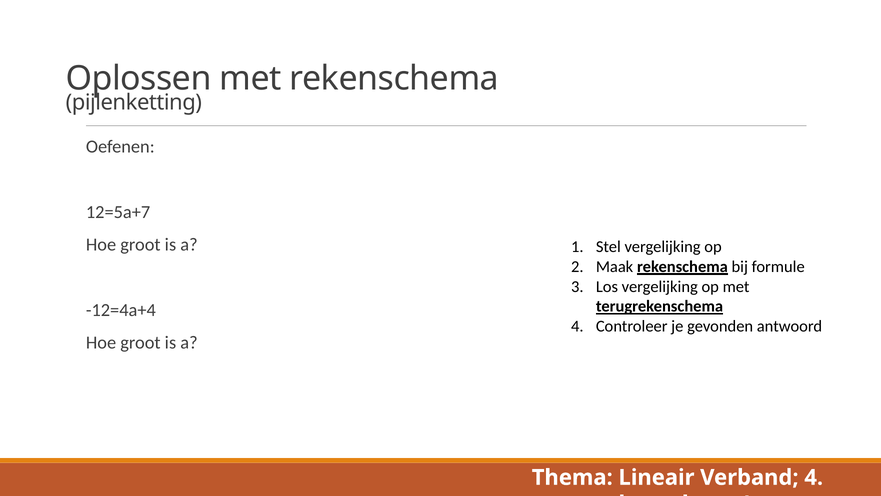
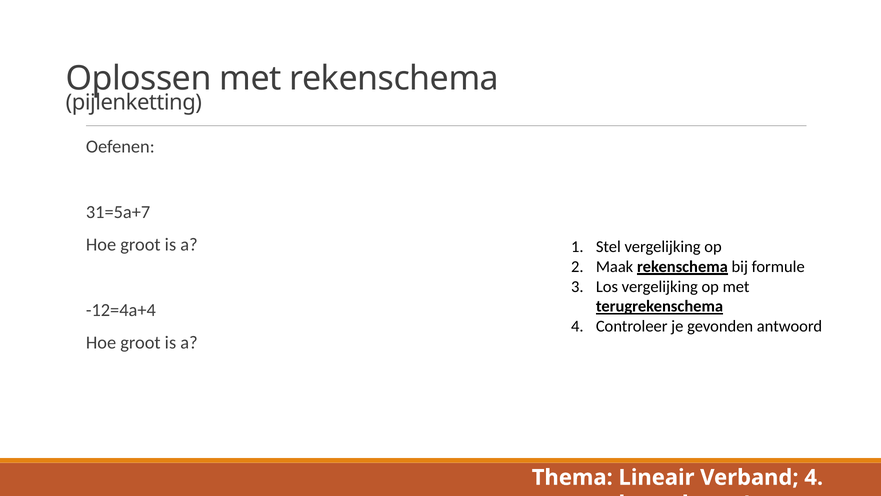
12=5a+7: 12=5a+7 -> 31=5a+7
